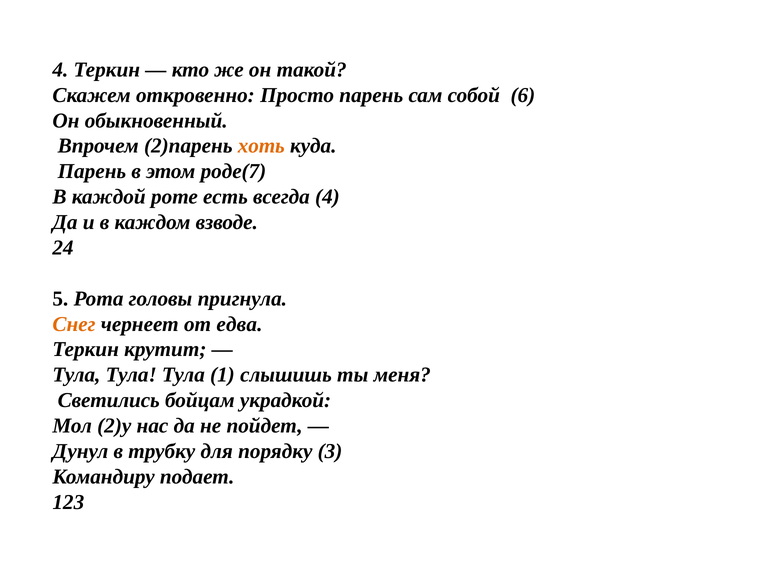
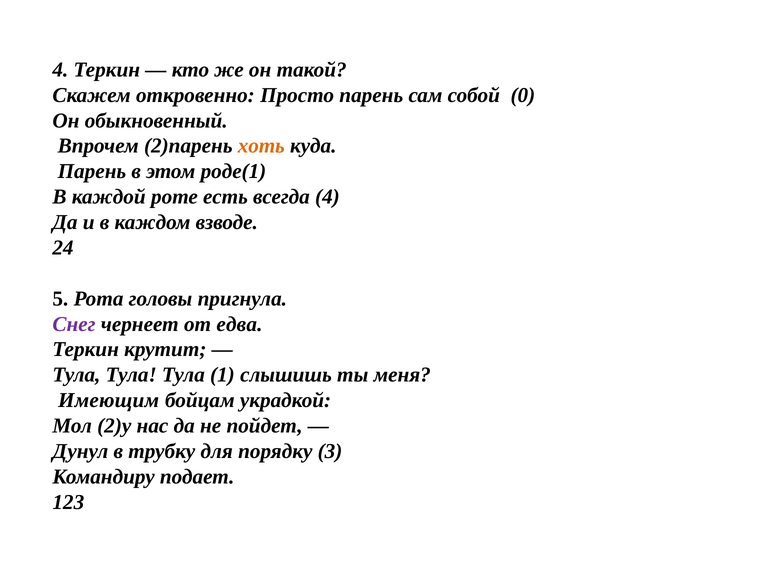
6: 6 -> 0
роде(7: роде(7 -> роде(1
Снег colour: orange -> purple
Светились: Светились -> Имеющим
